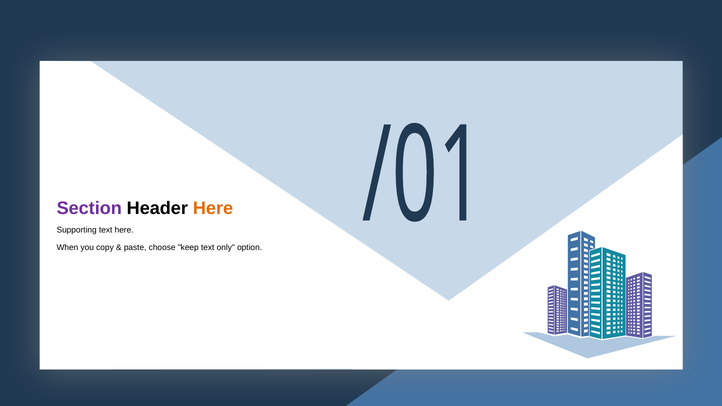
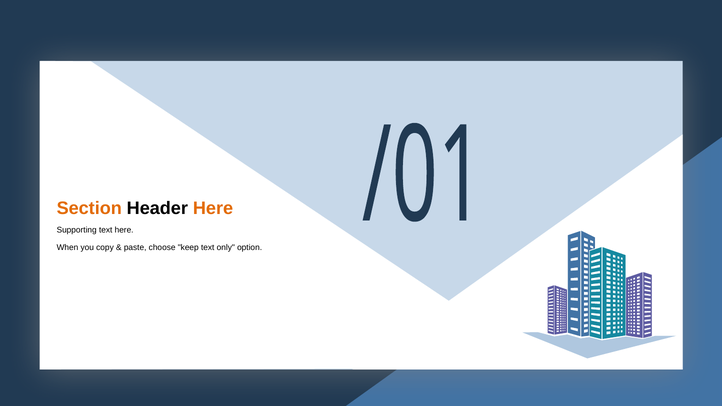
Section colour: purple -> orange
